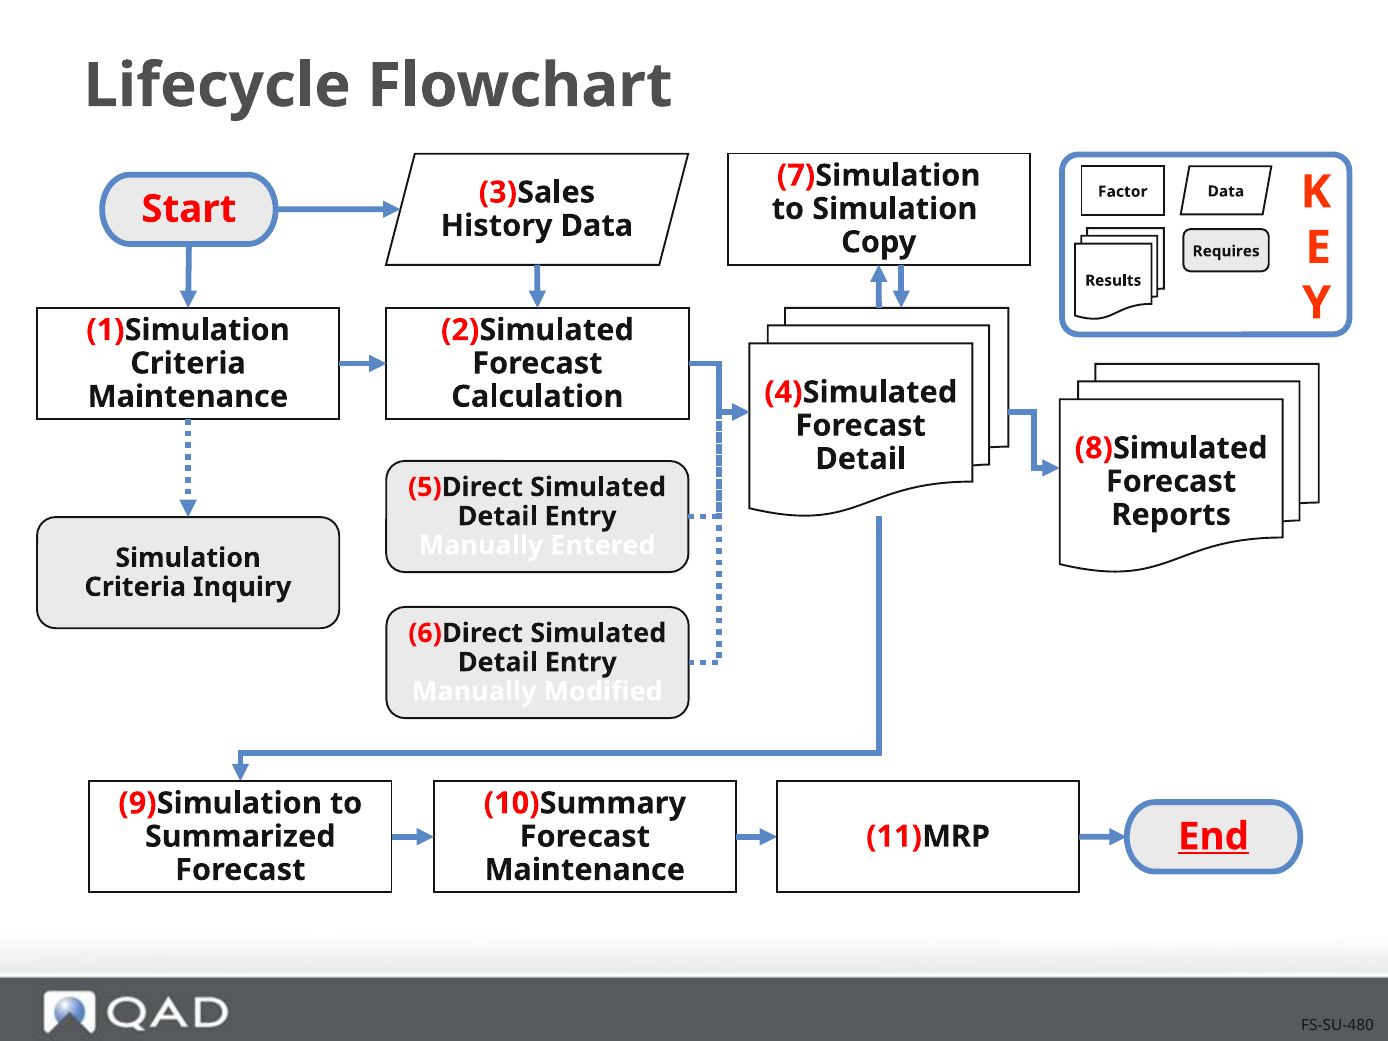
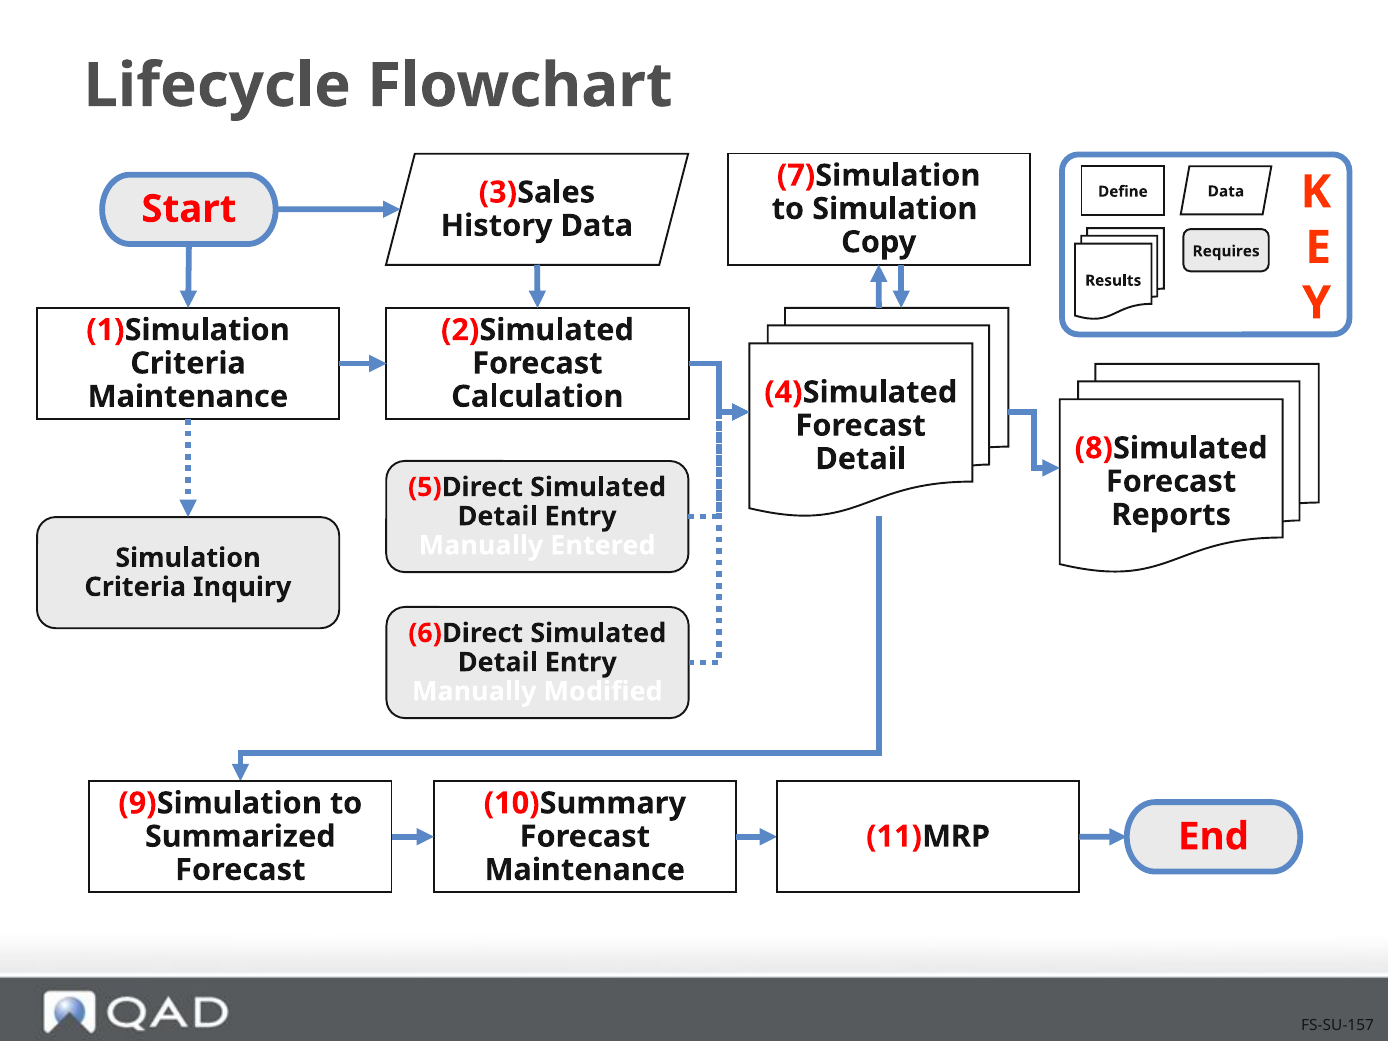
Factor: Factor -> Define
End underline: present -> none
FS-SU-480: FS-SU-480 -> FS-SU-157
